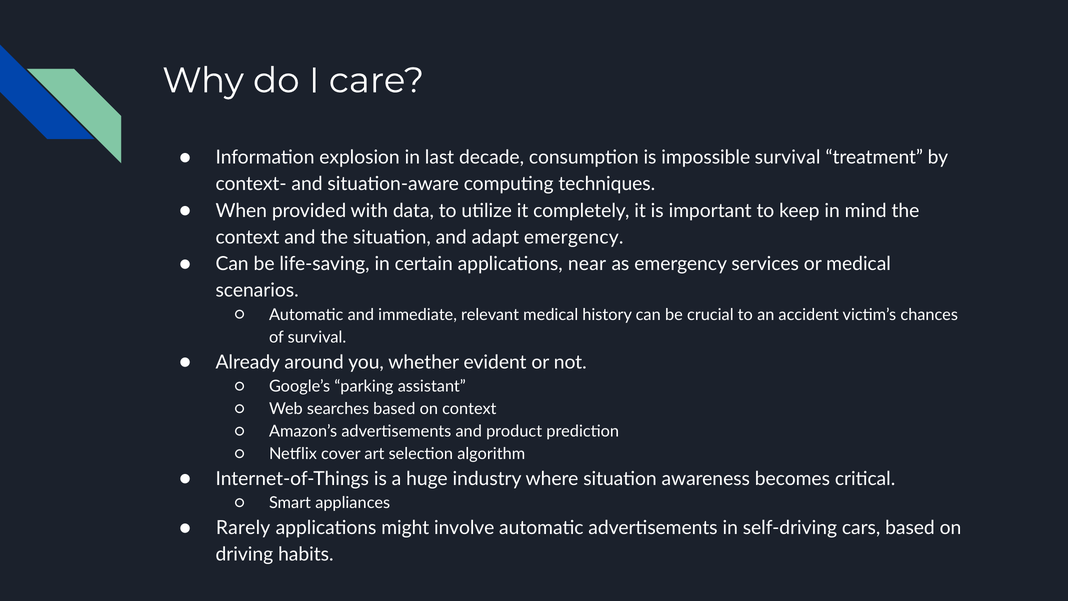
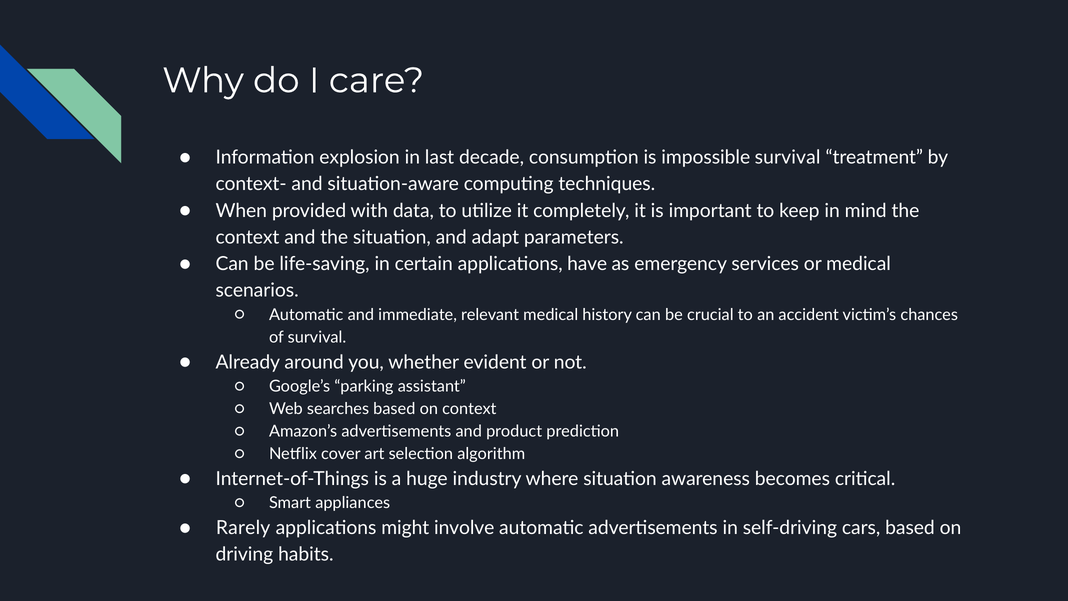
adapt emergency: emergency -> parameters
near: near -> have
